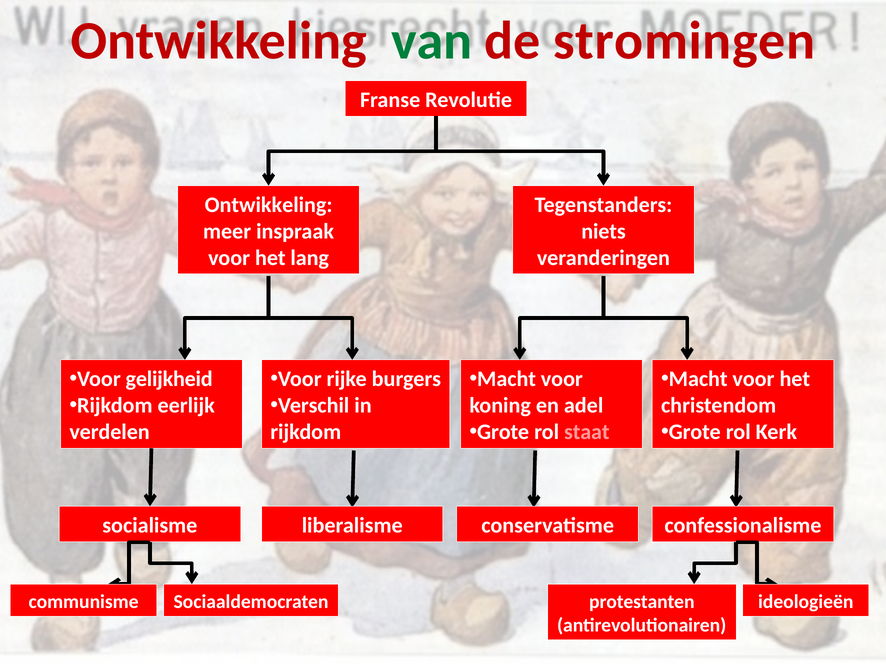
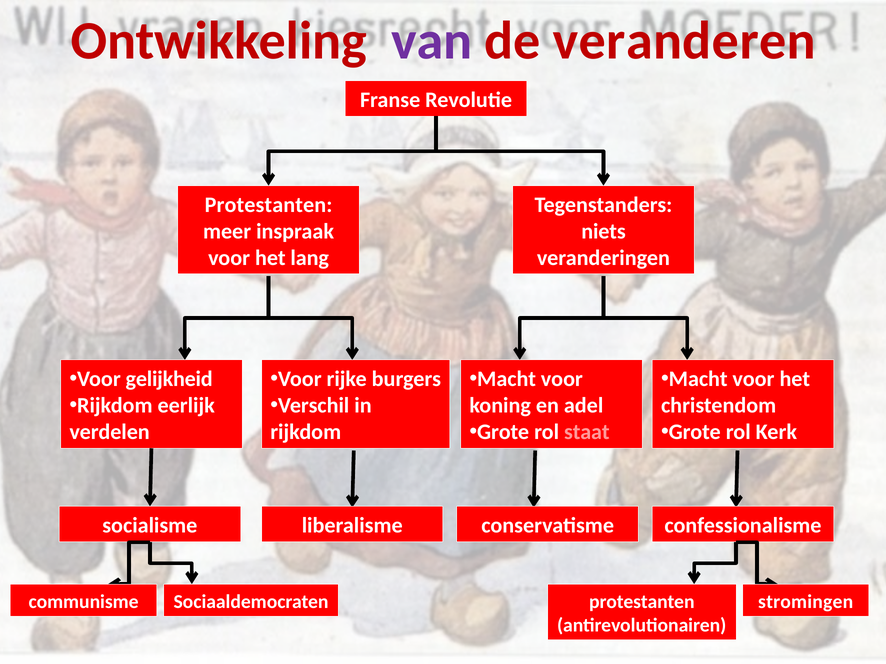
van colour: green -> purple
stromingen: stromingen -> veranderen
Ontwikkeling at (269, 205): Ontwikkeling -> Protestanten
ideologieën: ideologieën -> stromingen
